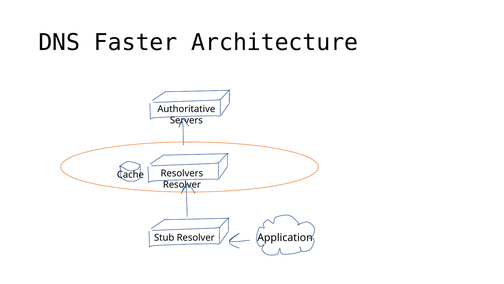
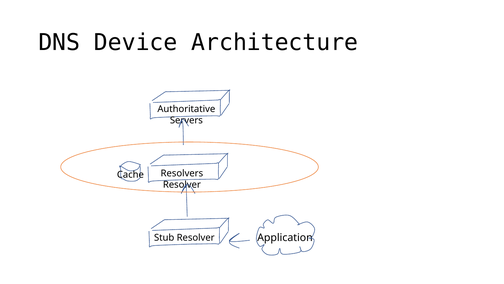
Faster: Faster -> Device
